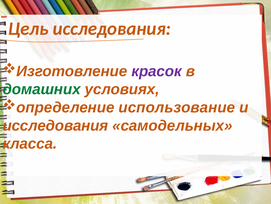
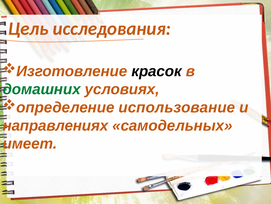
красок colour: purple -> black
исследования at (55, 125): исследования -> направлениях
класса: класса -> имеет
